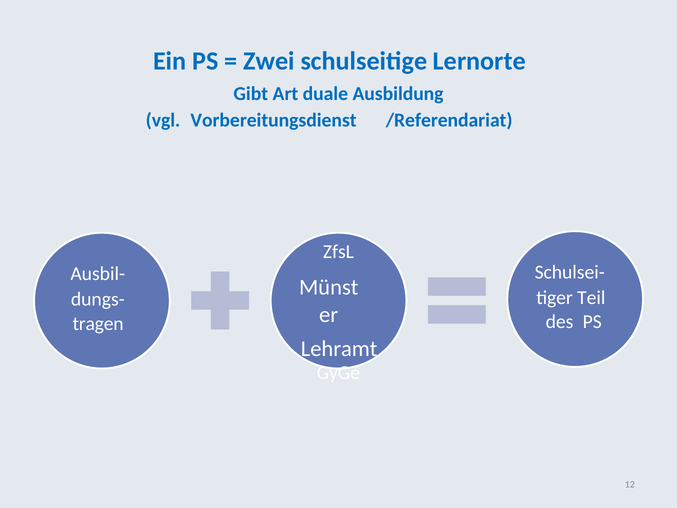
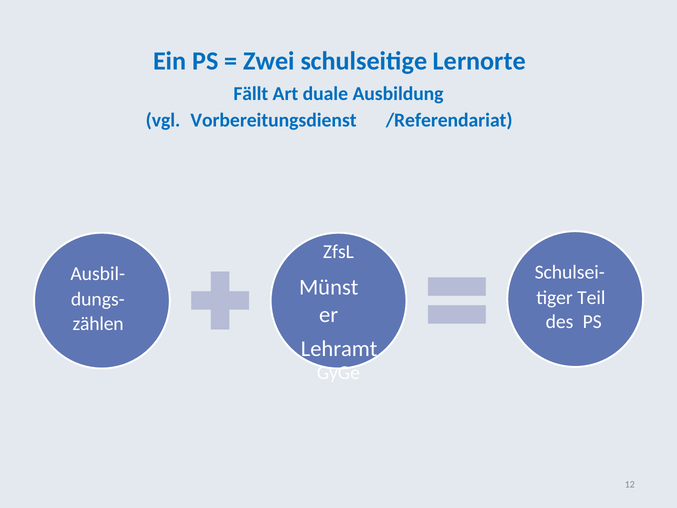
Gibt: Gibt -> Fällt
tragen: tragen -> zählen
